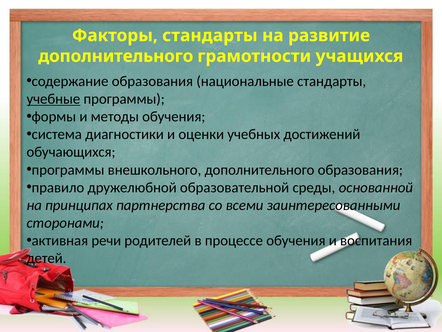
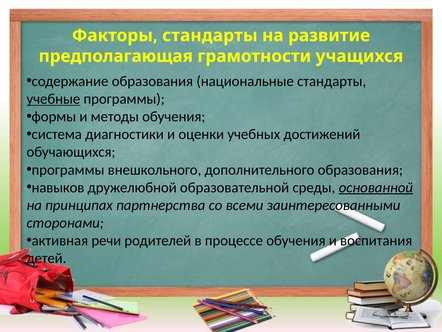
дополнительного at (116, 56): дополнительного -> предполагающая
правило: правило -> навыков
основанной underline: none -> present
